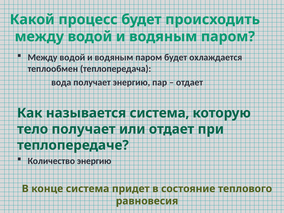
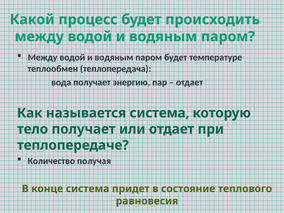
охлаждается: охлаждается -> температуре
Количество энергию: энергию -> получая
